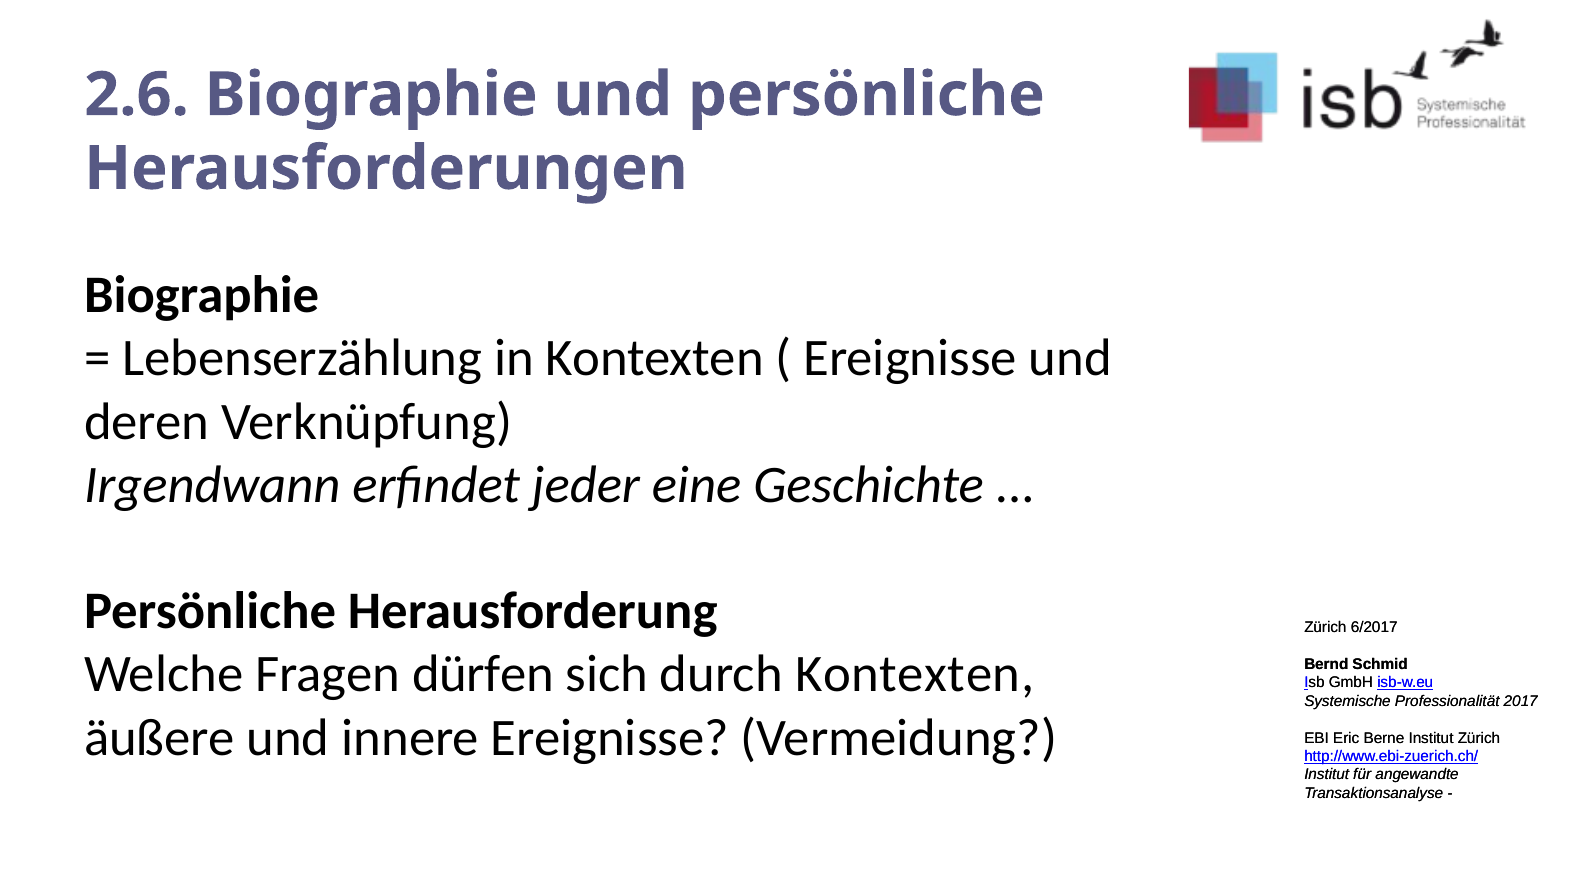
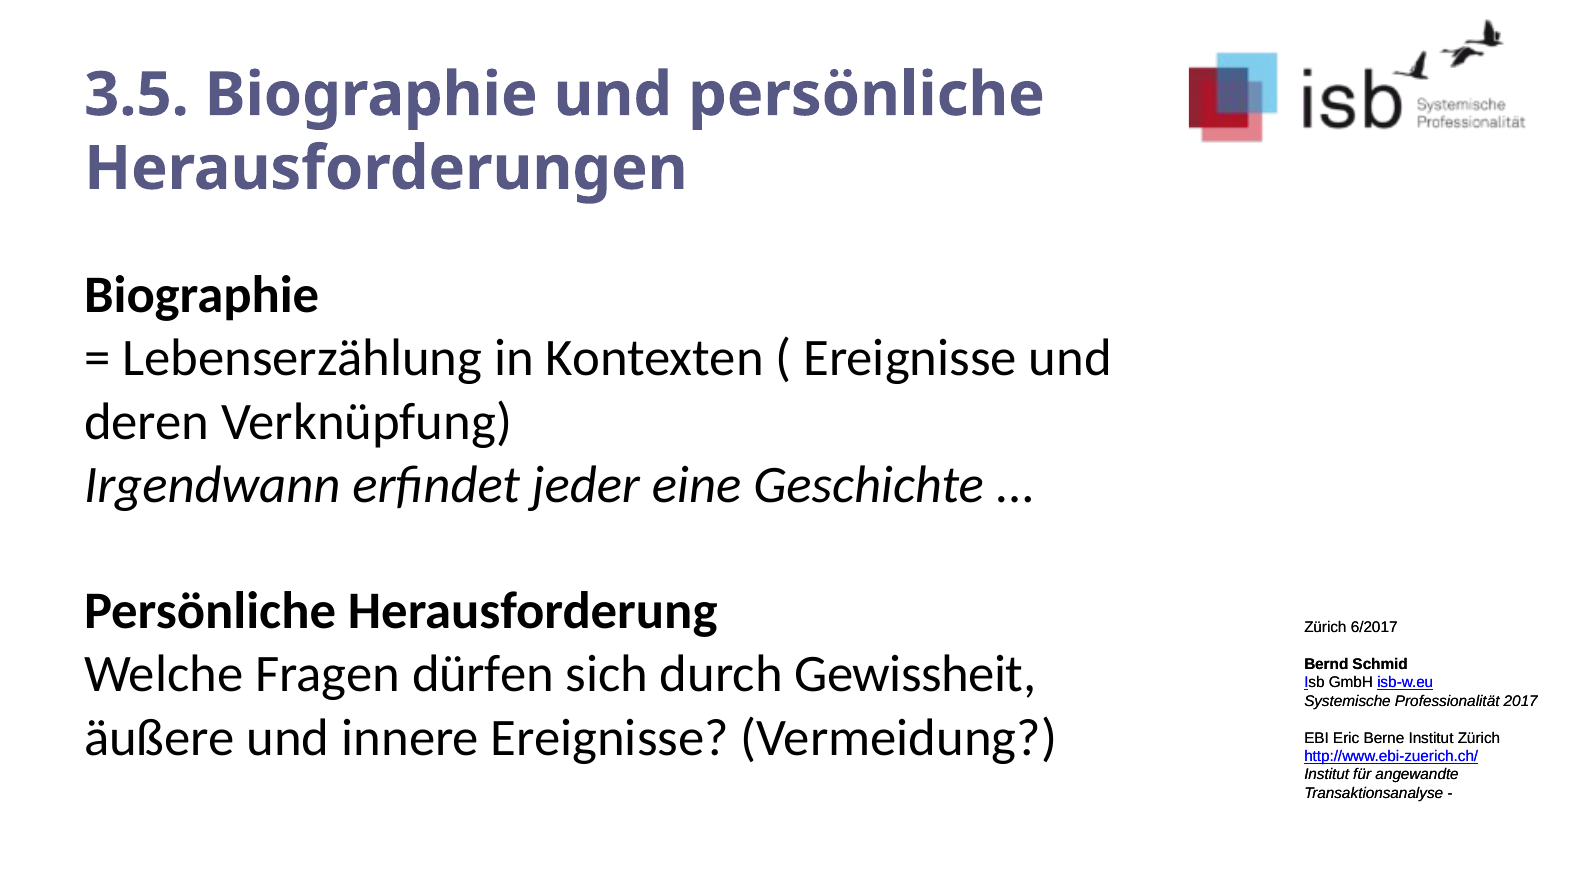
2.6: 2.6 -> 3.5
durch Kontexten: Kontexten -> Gewissheit
